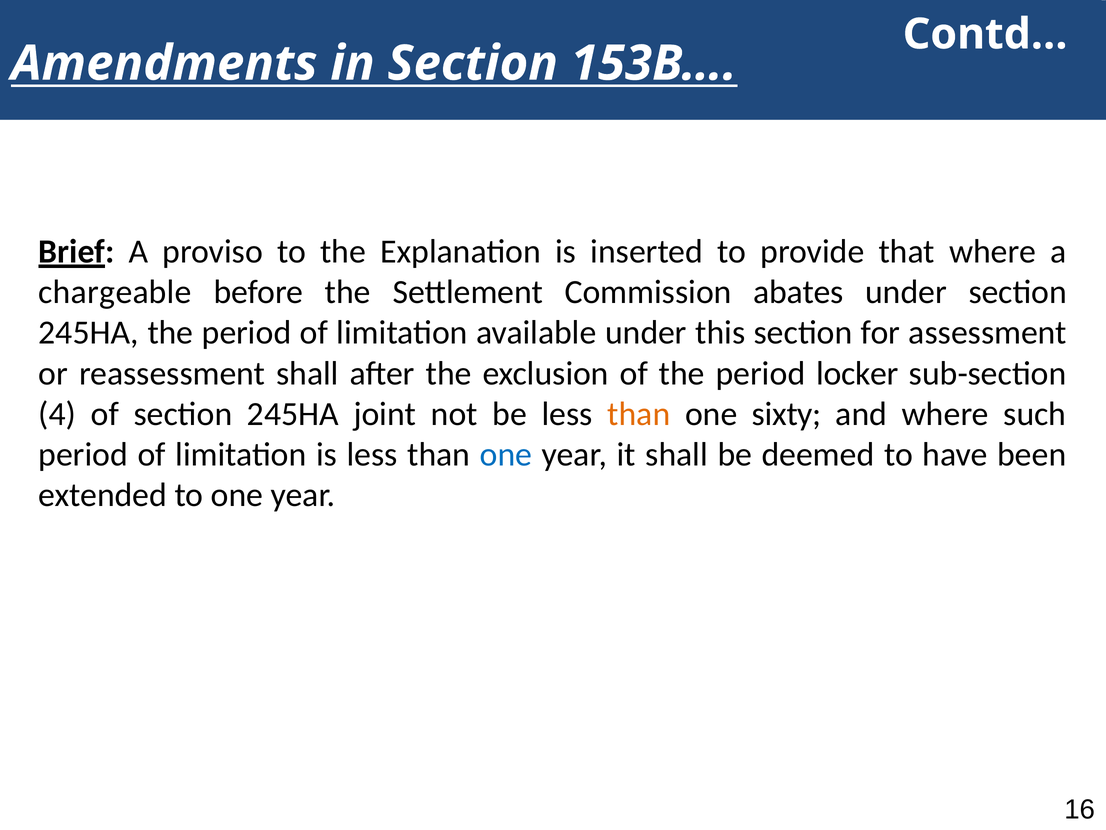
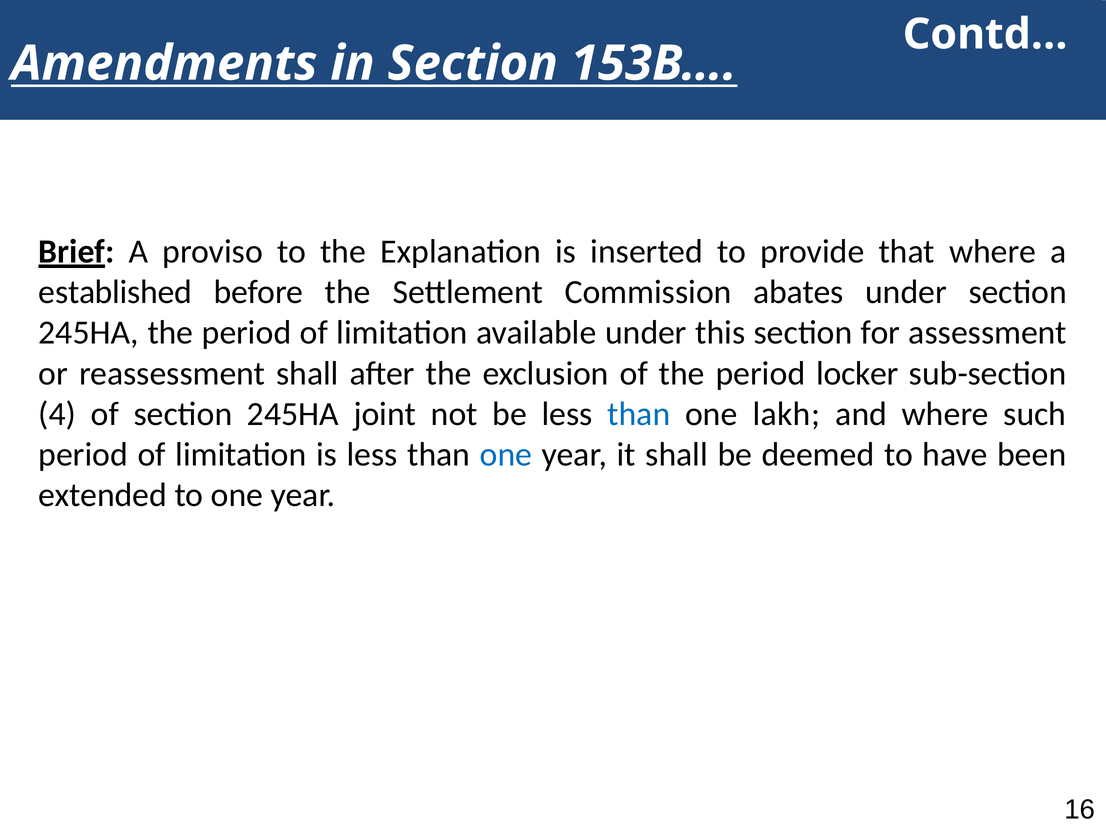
chargeable: chargeable -> established
than at (639, 414) colour: orange -> blue
sixty: sixty -> lakh
